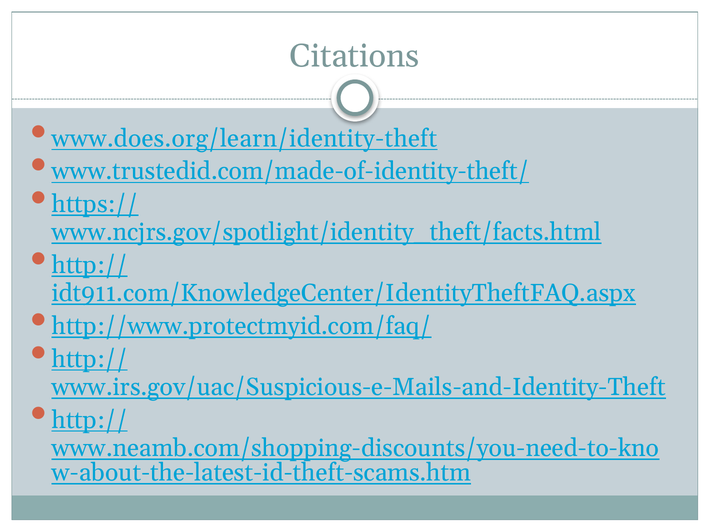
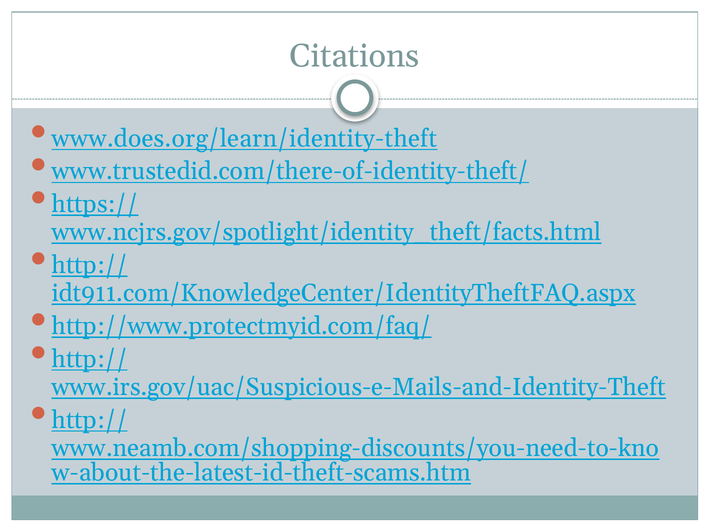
www.trustedid.com/made-of-identity-theft/: www.trustedid.com/made-of-identity-theft/ -> www.trustedid.com/there-of-identity-theft/
